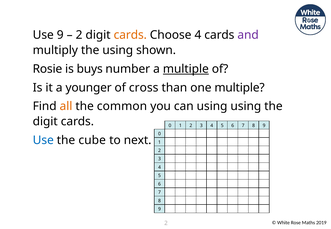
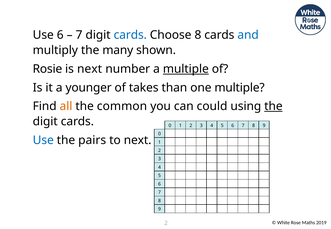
Use 9: 9 -> 6
2 at (79, 35): 2 -> 7
cards at (130, 35) colour: orange -> blue
Choose 4: 4 -> 8
and colour: purple -> blue
the using: using -> many
is buys: buys -> next
cross: cross -> takes
can using: using -> could
the at (273, 106) underline: none -> present
cube: cube -> pairs
